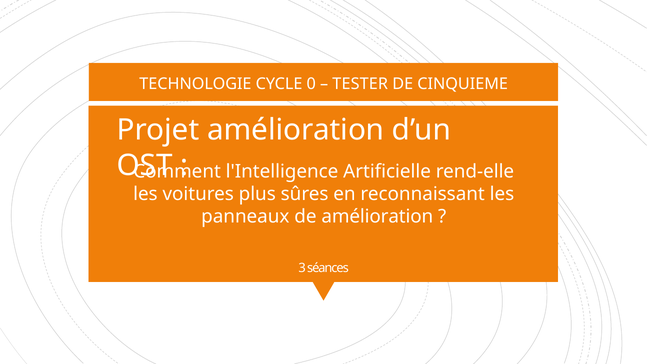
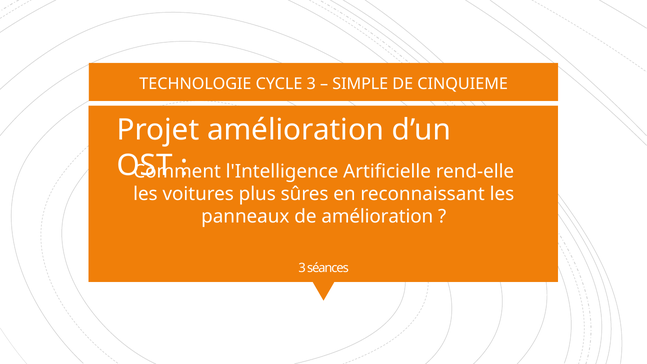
CYCLE 0: 0 -> 3
TESTER: TESTER -> SIMPLE
